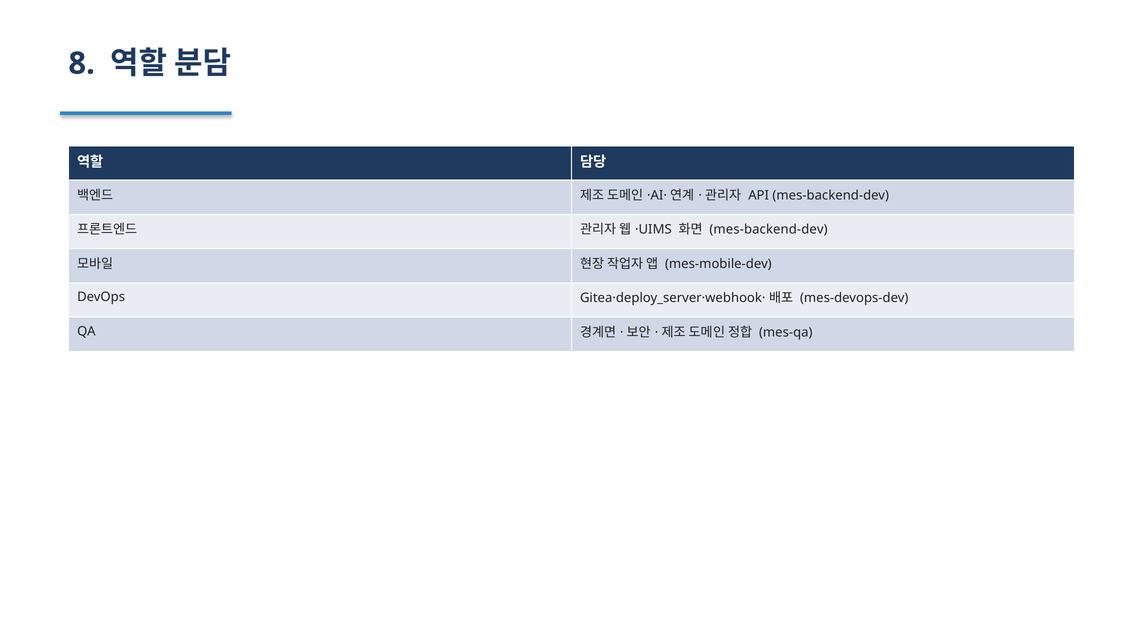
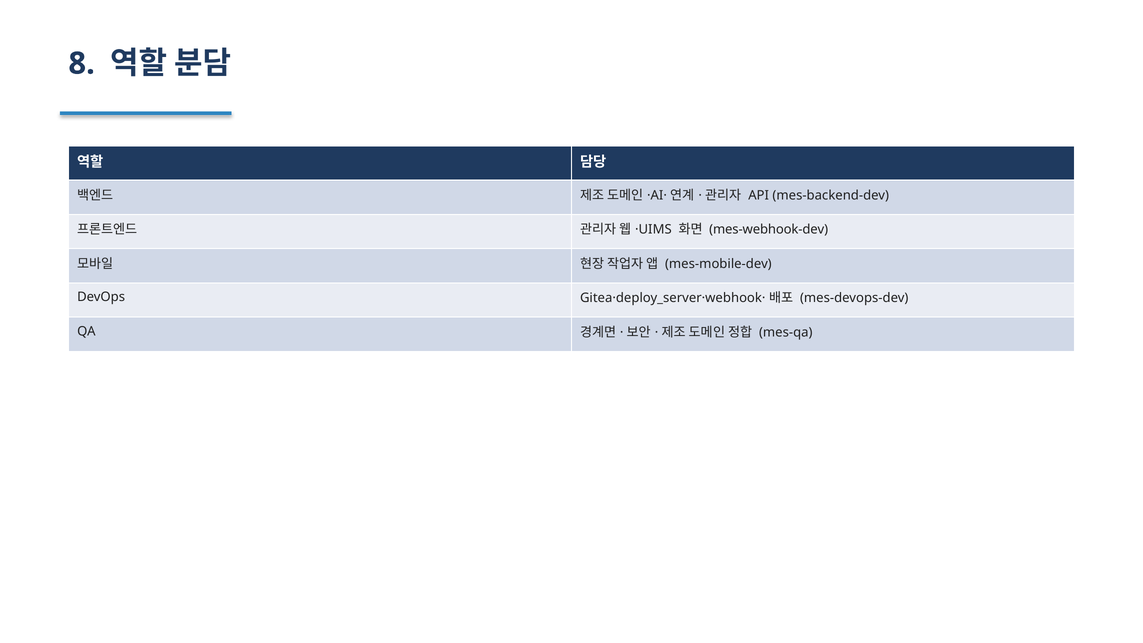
mes-backend-dev at (769, 230): mes-backend-dev -> mes-webhook-dev
